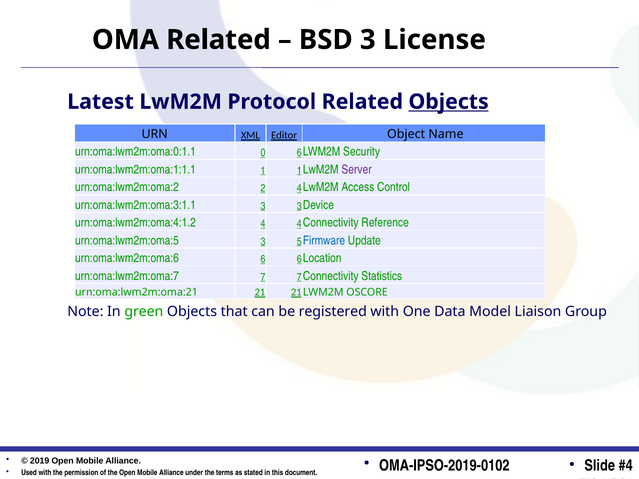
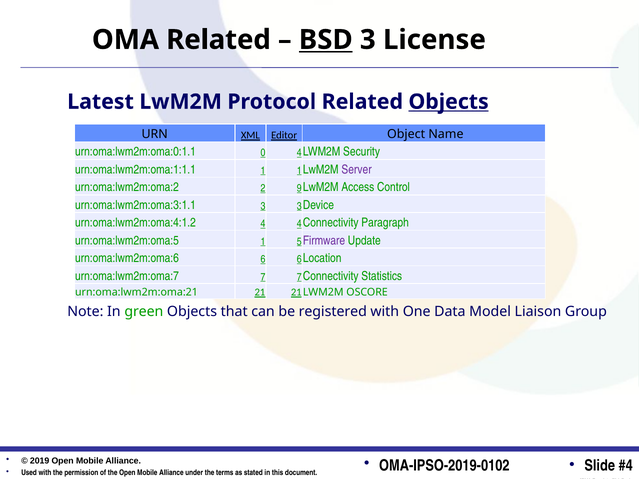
BSD underline: none -> present
0 6: 6 -> 4
2 4: 4 -> 9
Reference: Reference -> Paragraph
urn:oma:lwm2m:oma:5 3: 3 -> 1
Firmware colour: blue -> purple
